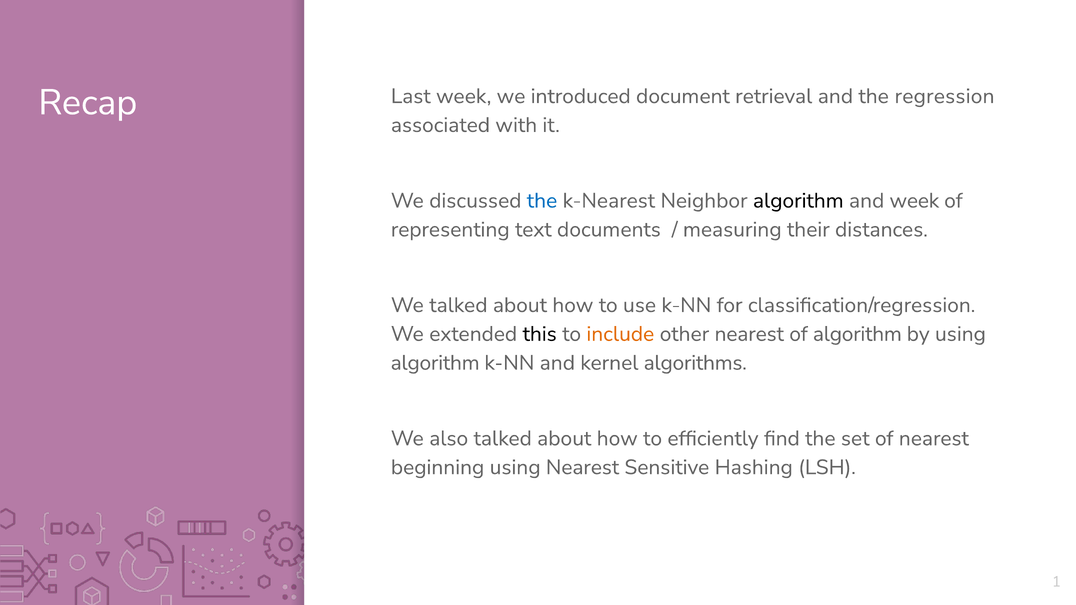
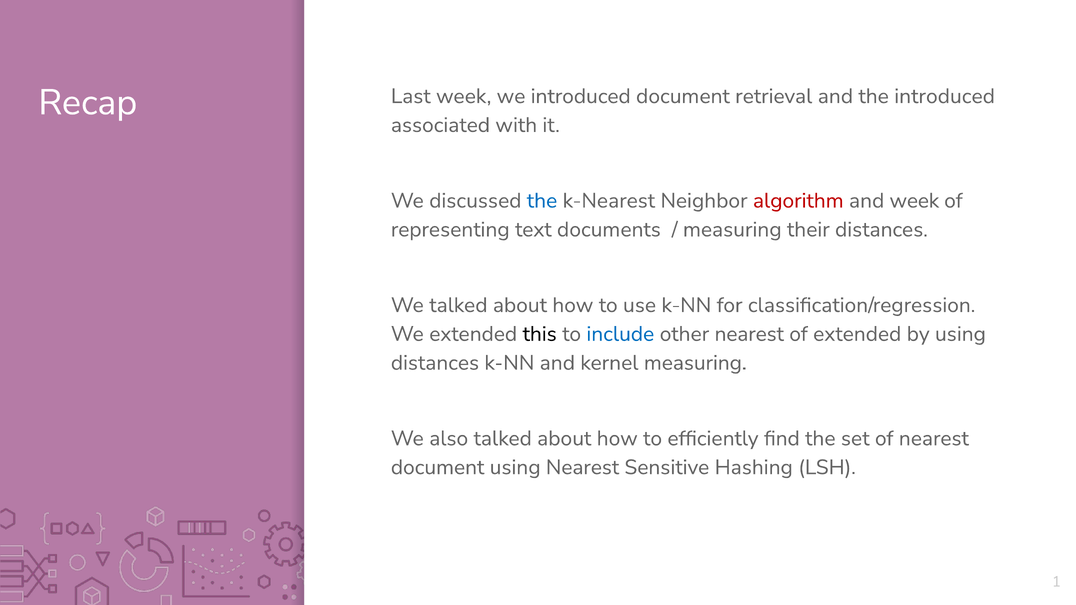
the regression: regression -> introduced
algorithm at (798, 201) colour: black -> red
include colour: orange -> blue
of algorithm: algorithm -> extended
algorithm at (435, 363): algorithm -> distances
kernel algorithms: algorithms -> measuring
beginning at (438, 467): beginning -> document
